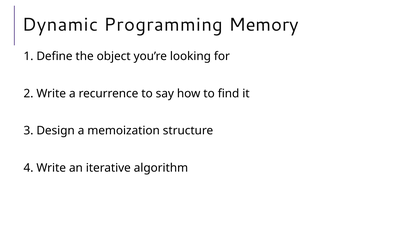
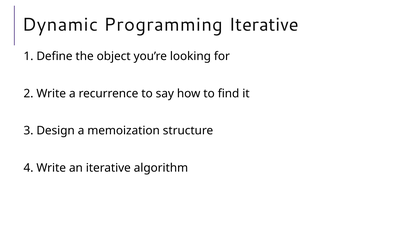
Programming Memory: Memory -> Iterative
